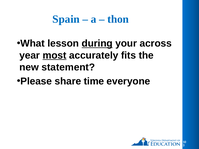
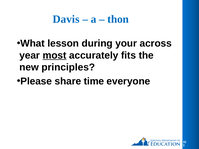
Spain: Spain -> Davis
during underline: present -> none
statement: statement -> principles
